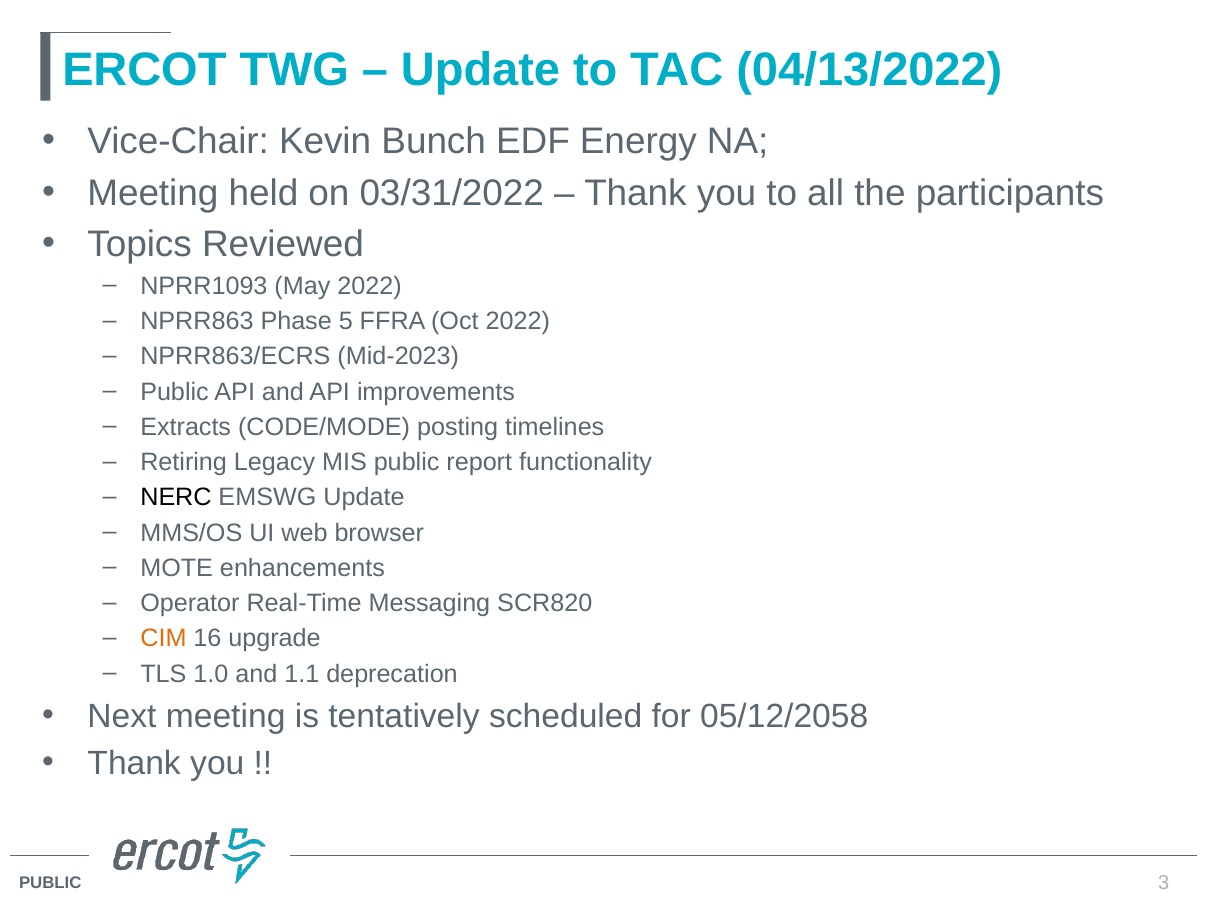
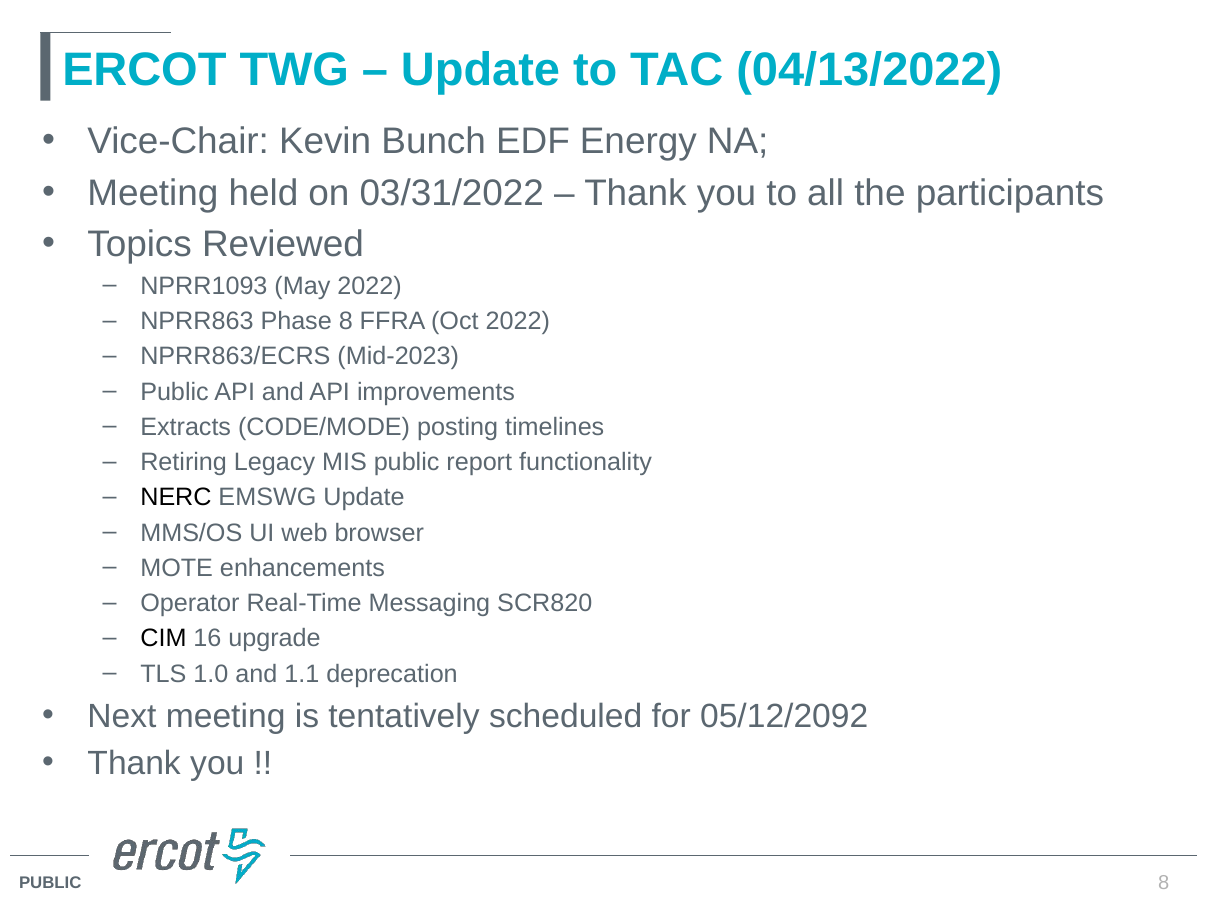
Phase 5: 5 -> 8
CIM colour: orange -> black
05/12/2058: 05/12/2058 -> 05/12/2092
PUBLIC 3: 3 -> 8
